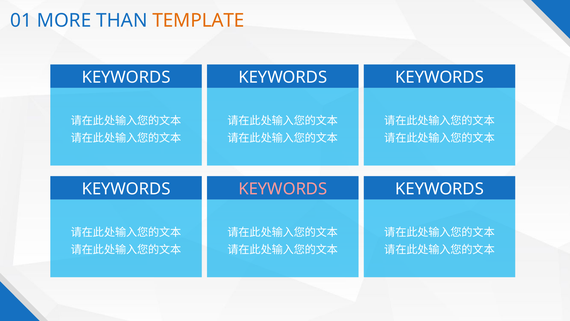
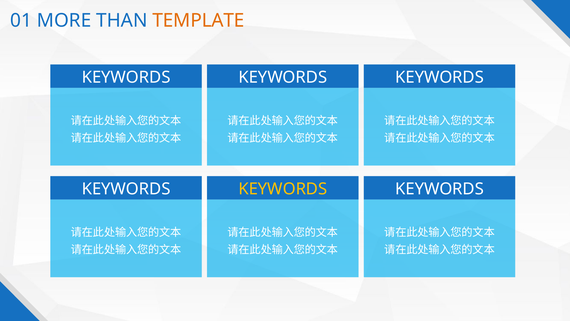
KEYWORDS at (283, 189) colour: pink -> yellow
